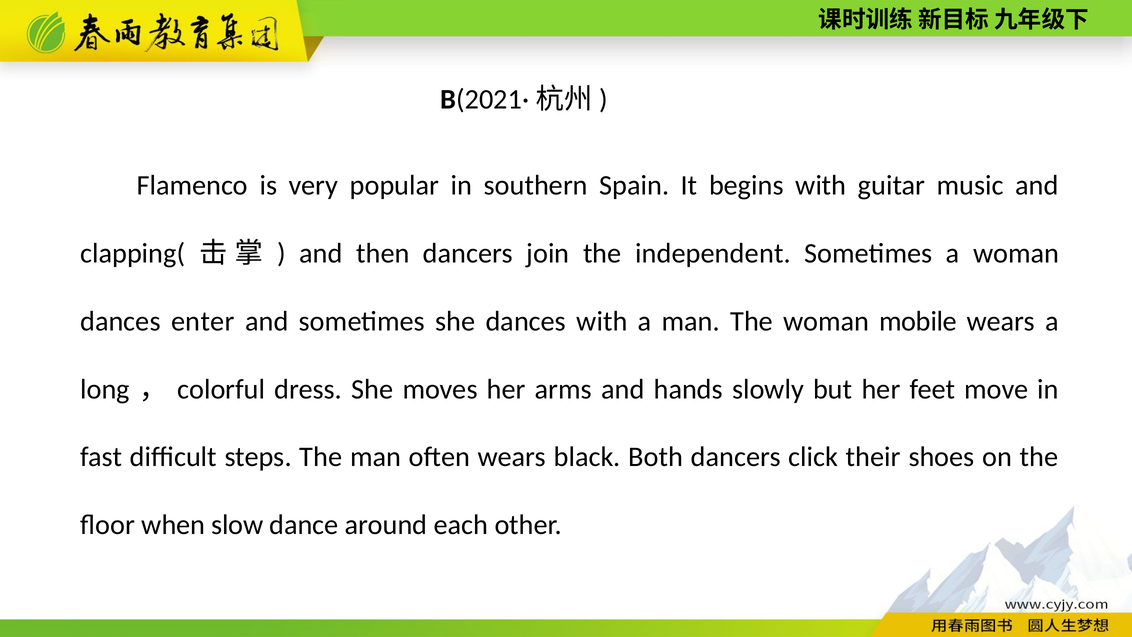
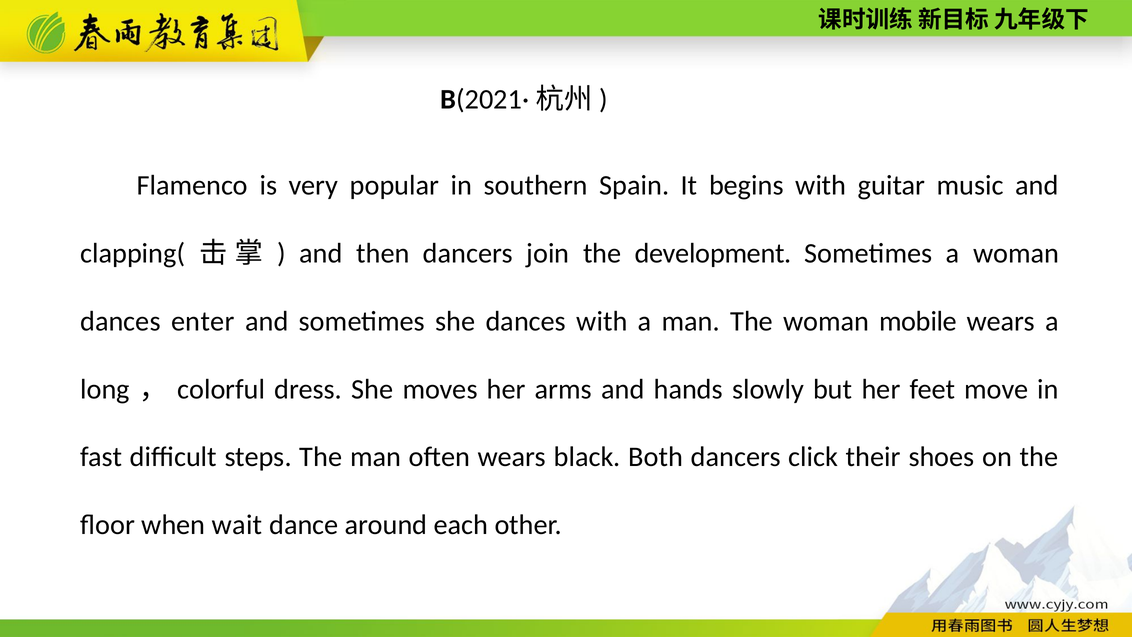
independent: independent -> development
slow: slow -> wait
